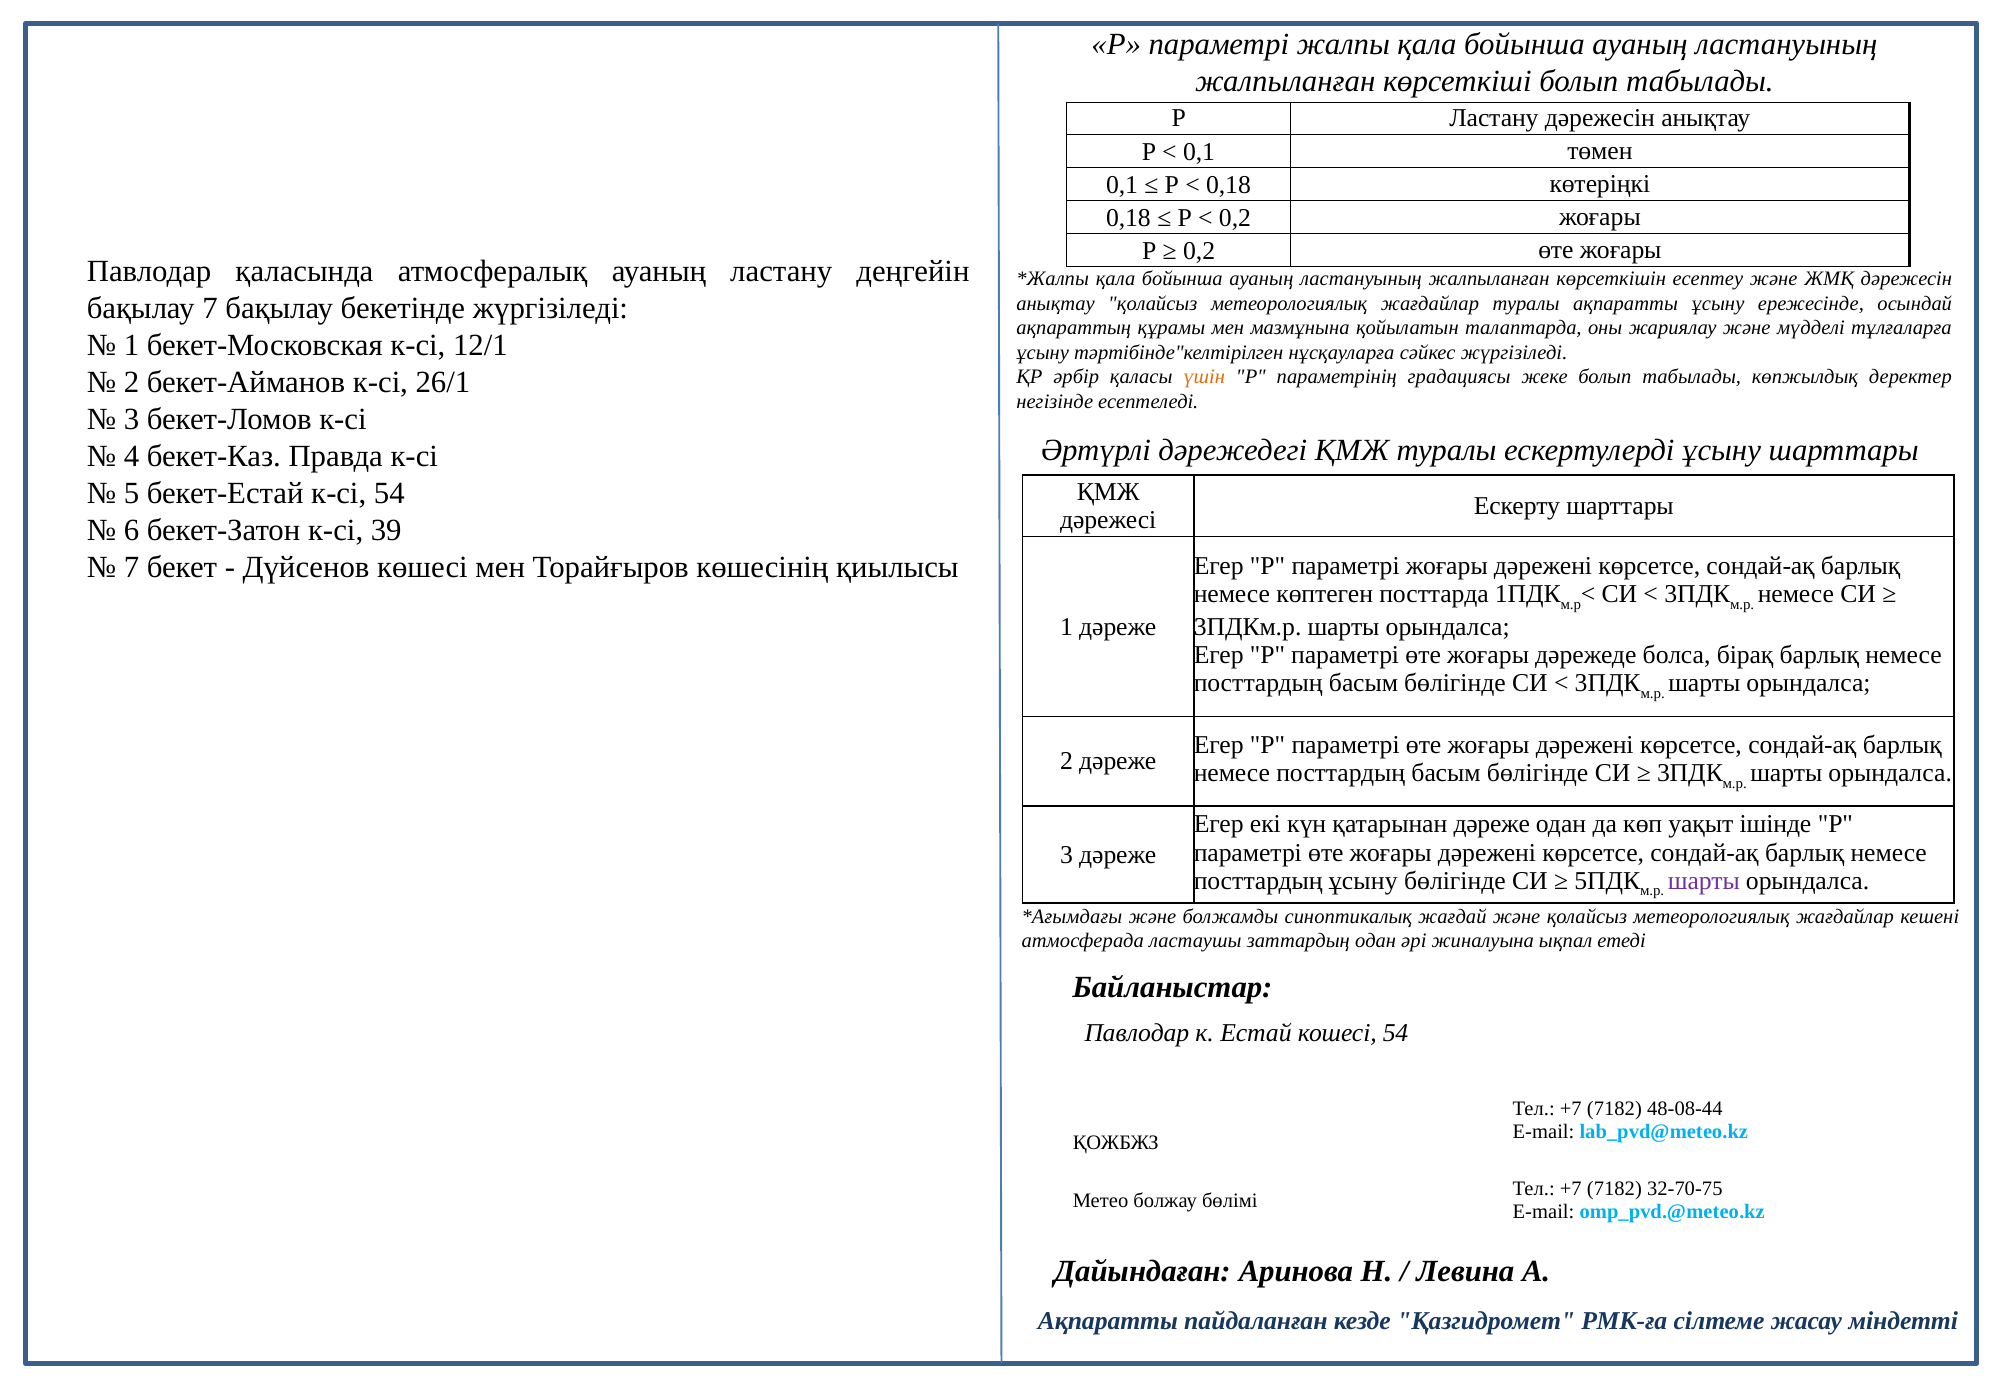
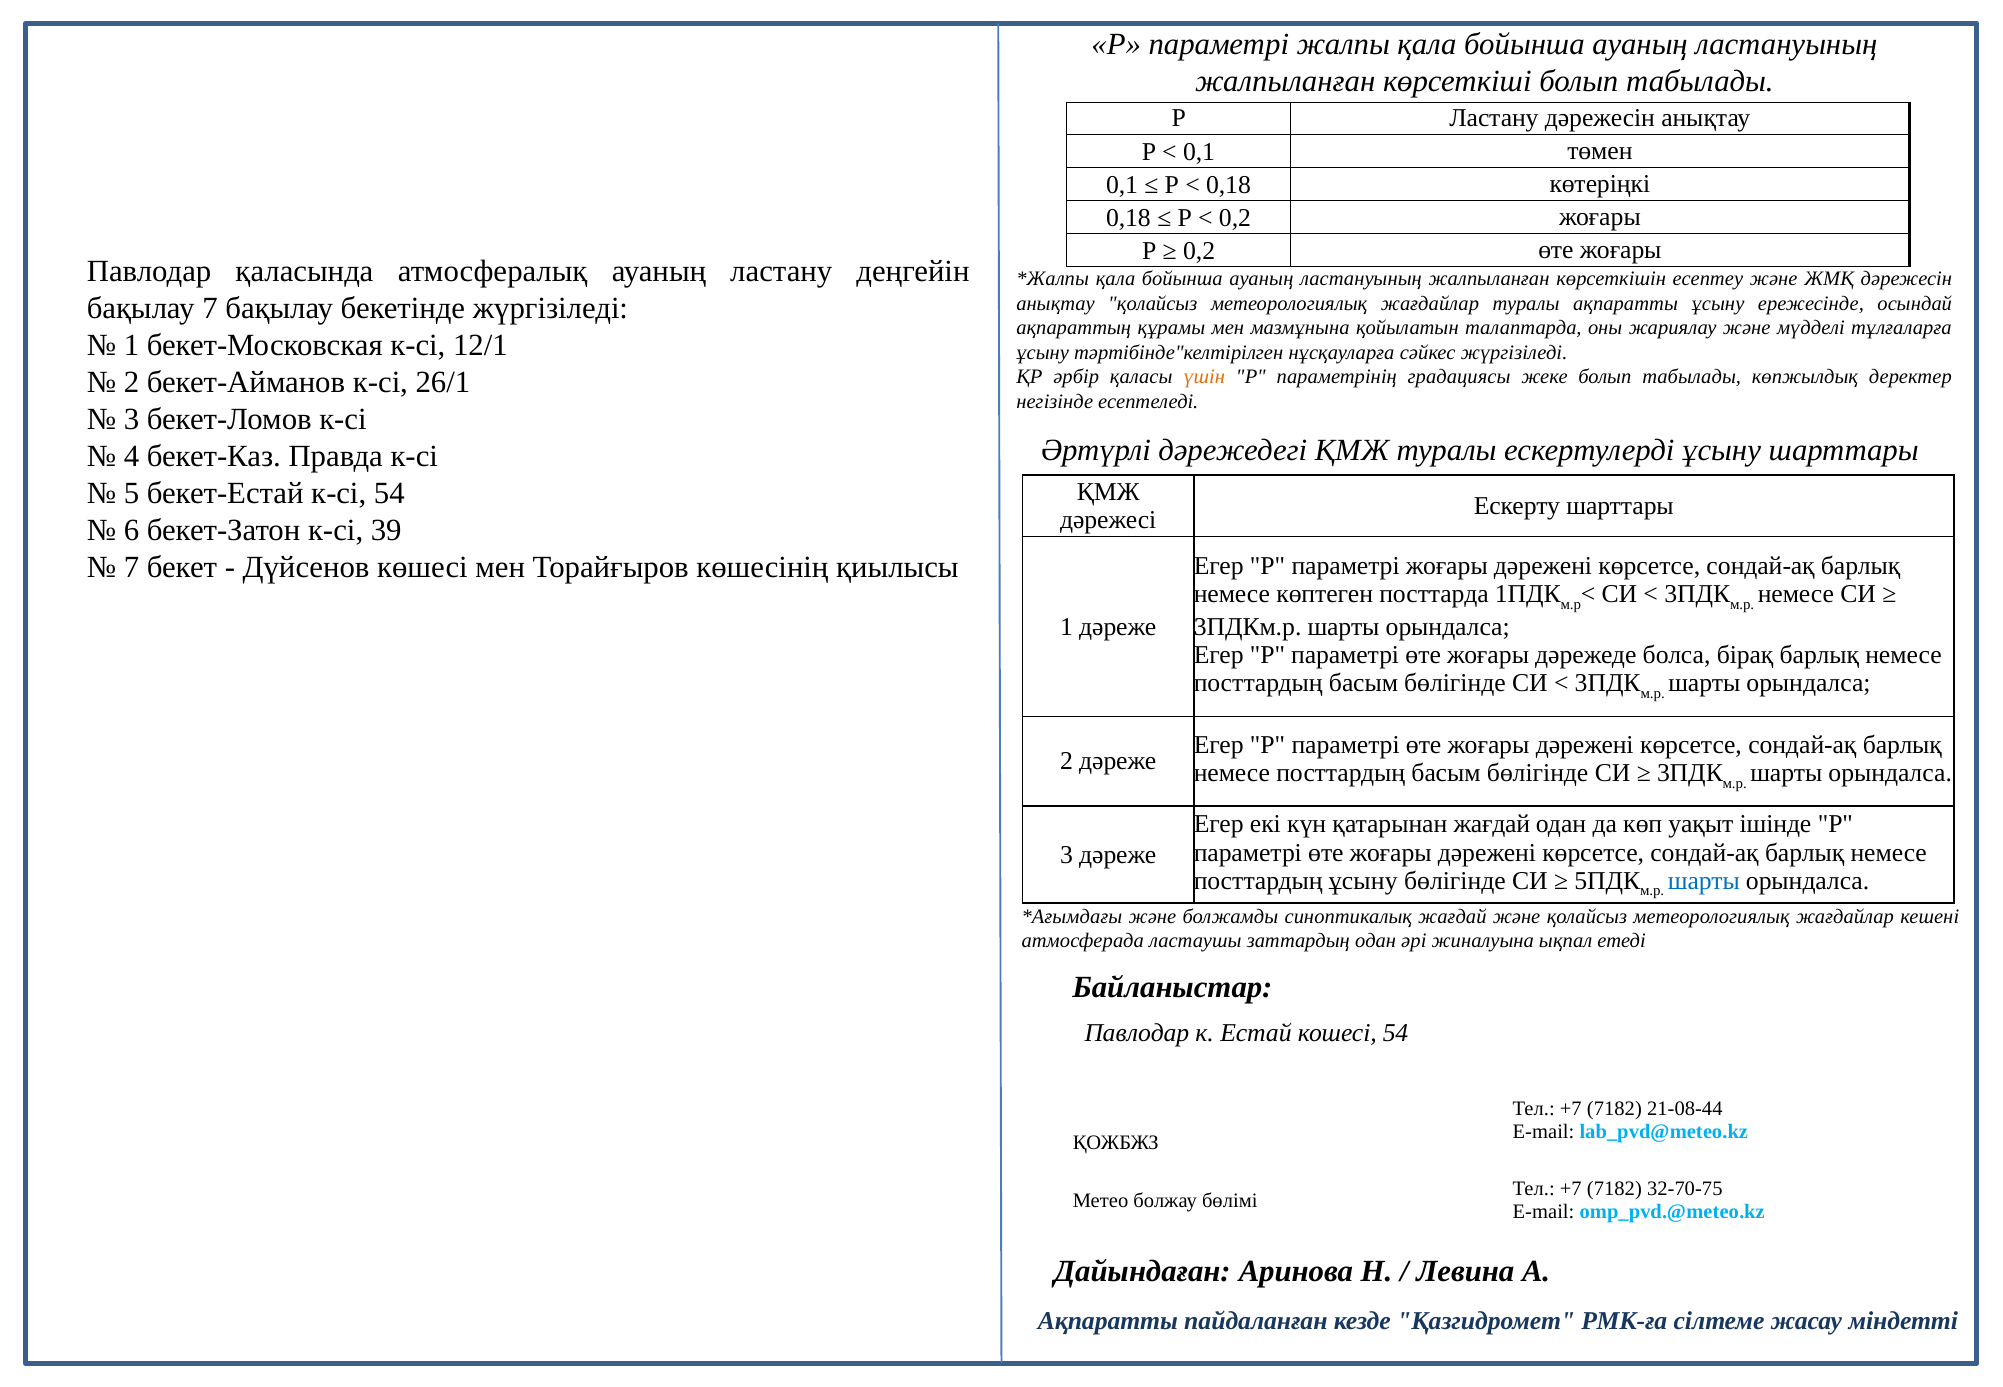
қатарынан дәреже: дәреже -> жағдай
шарты at (1704, 881) colour: purple -> blue
48-08-44: 48-08-44 -> 21-08-44
